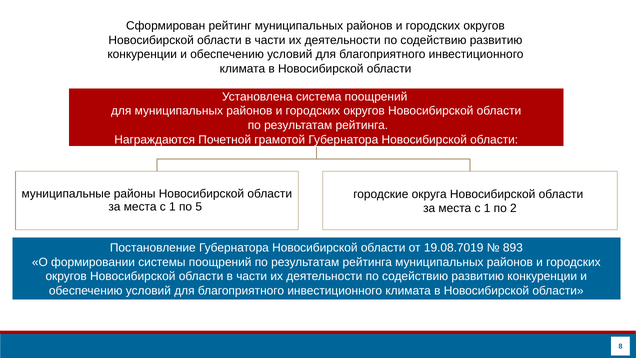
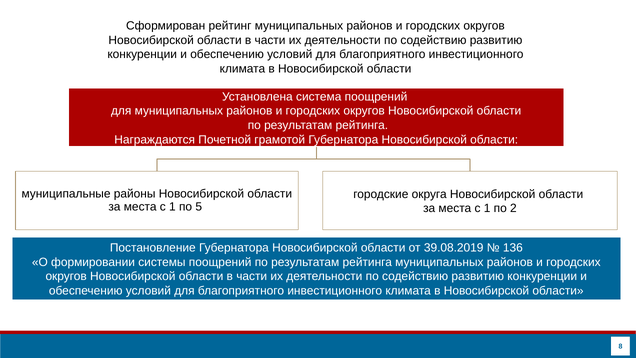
19.08.7019: 19.08.7019 -> 39.08.2019
893: 893 -> 136
